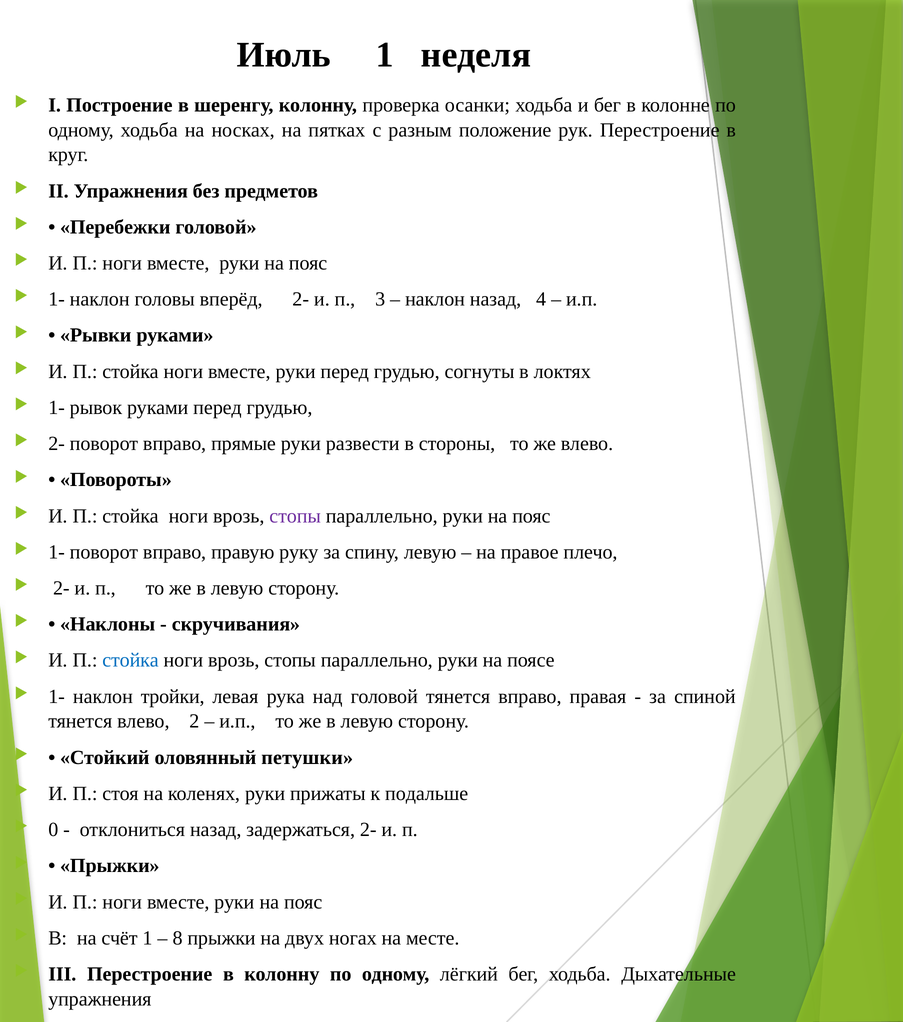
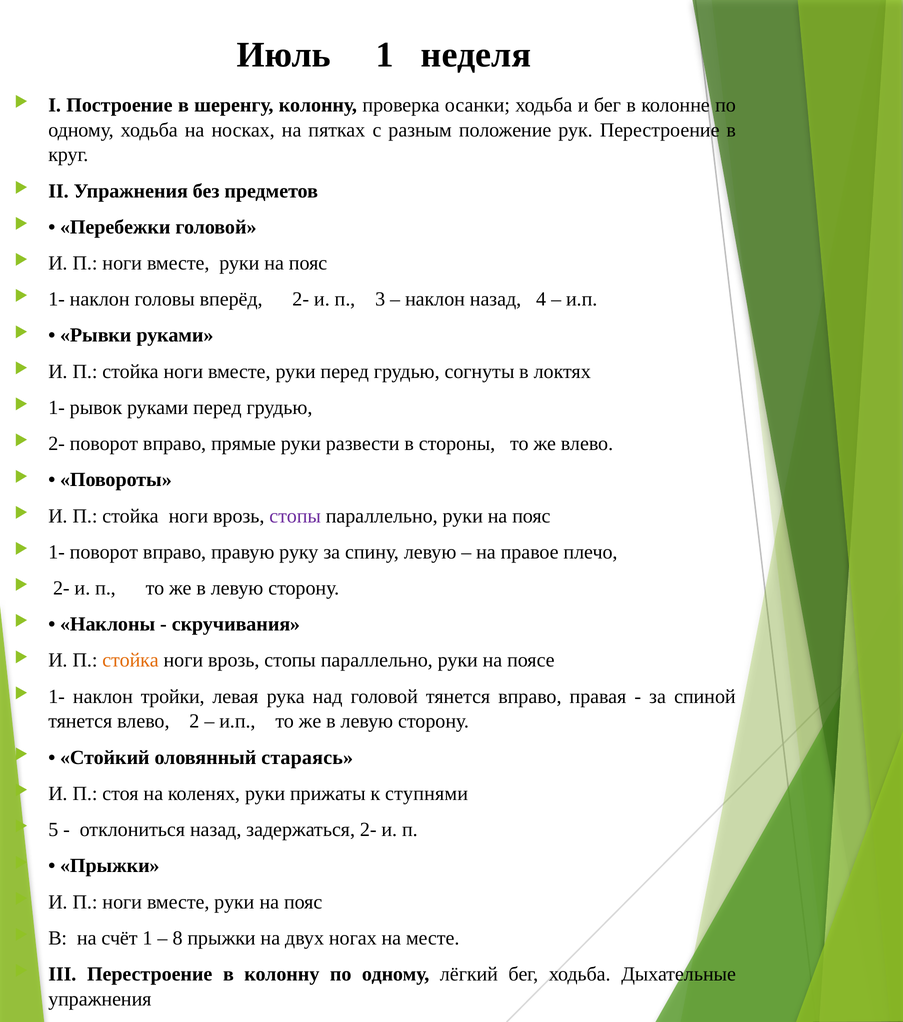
стойка at (131, 660) colour: blue -> orange
петушки: петушки -> стараясь
подальше: подальше -> ступнями
0: 0 -> 5
